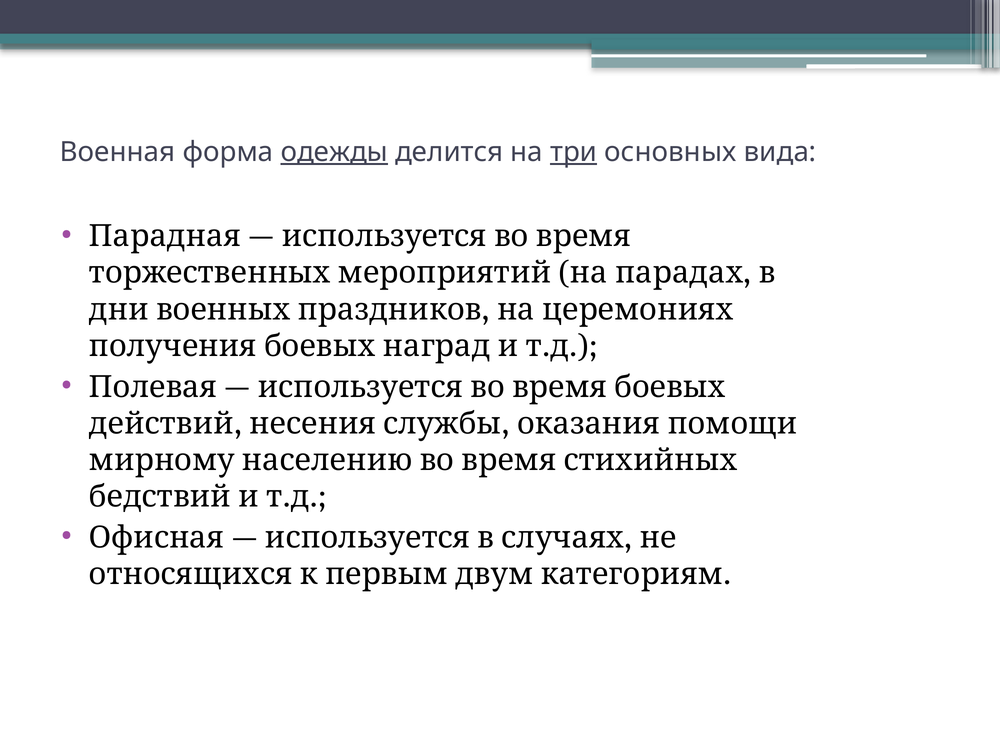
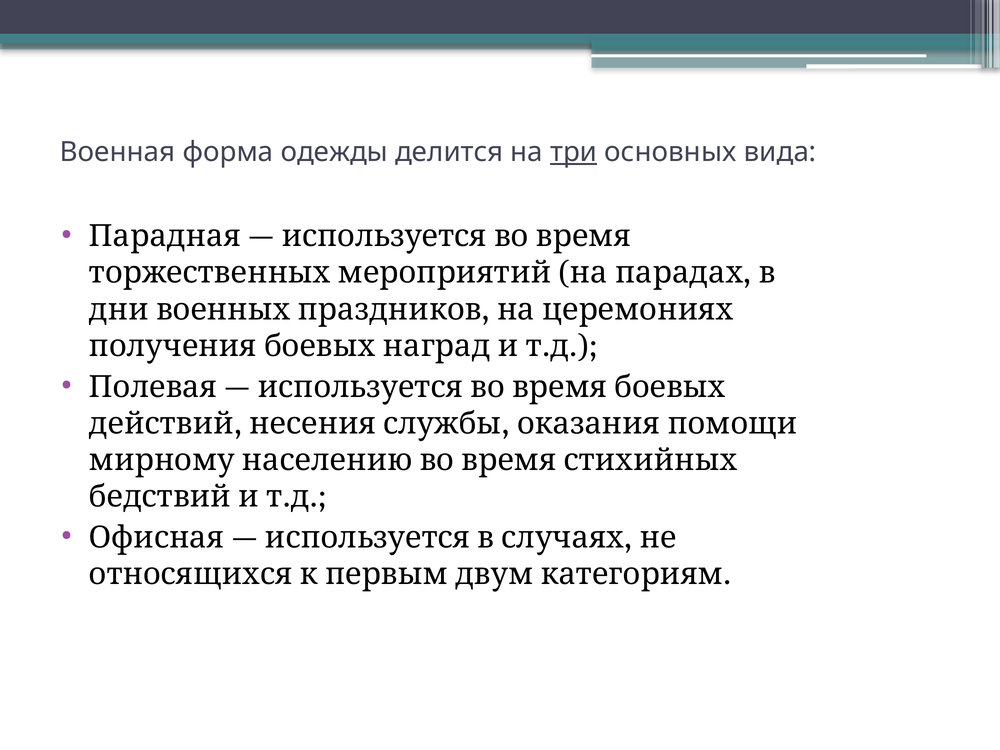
одежды underline: present -> none
